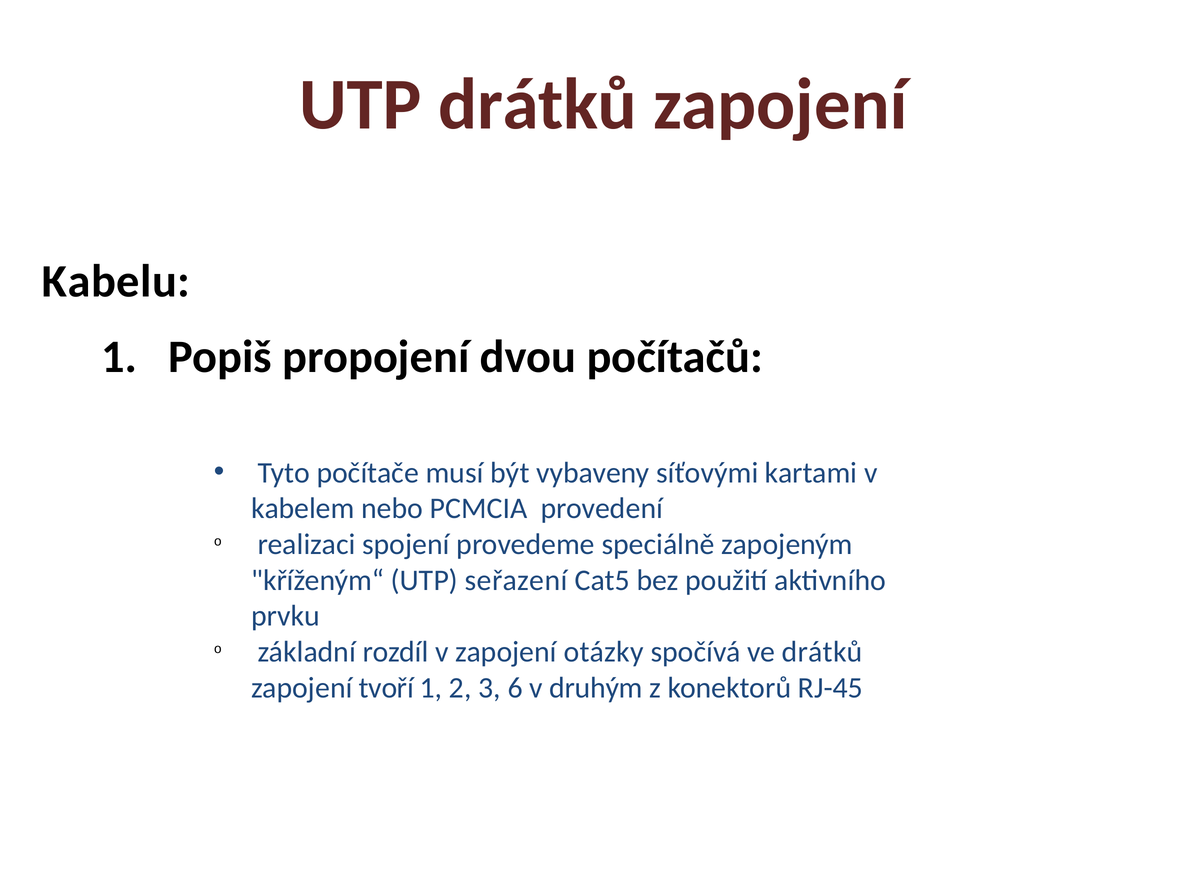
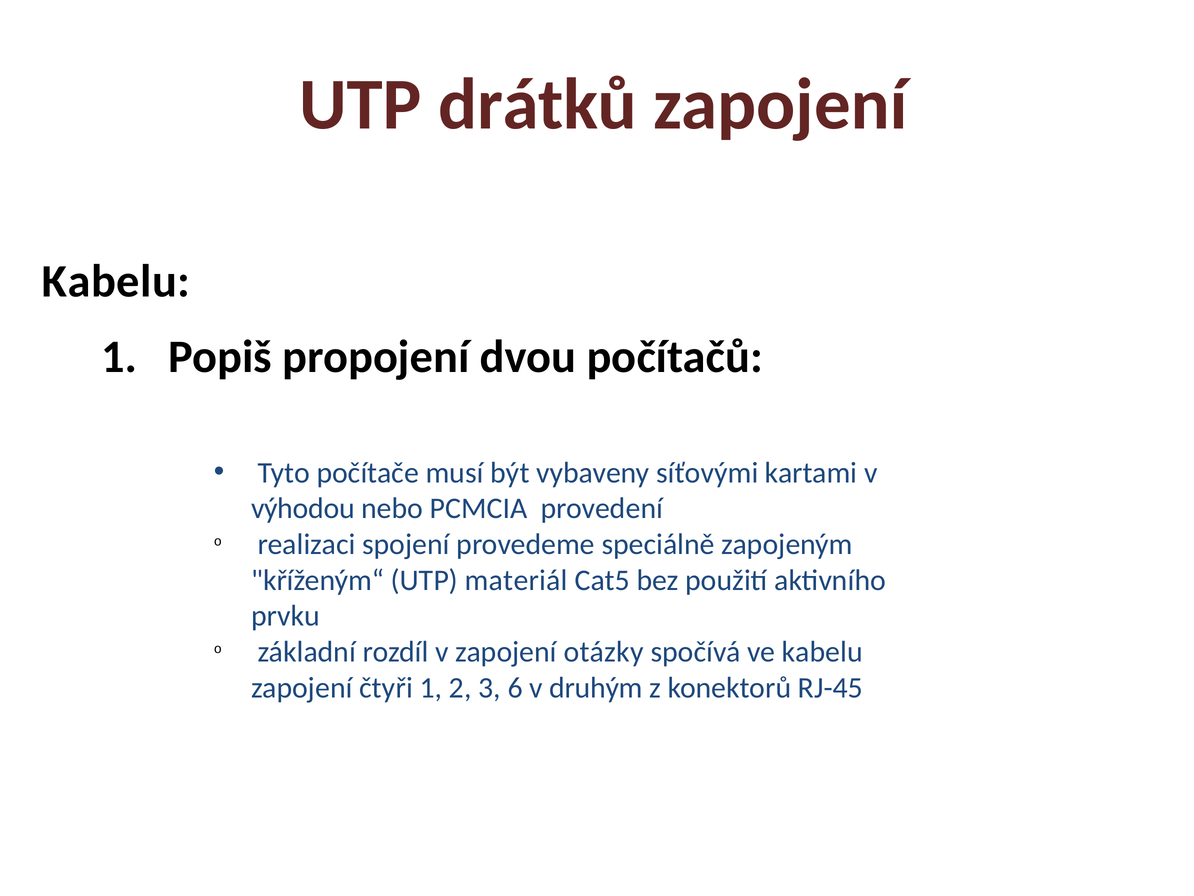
kabelem: kabelem -> výhodou
seřazení: seřazení -> materiál
ve drátků: drátků -> kabelu
tvoří: tvoří -> čtyři
